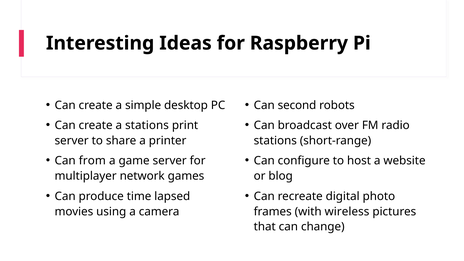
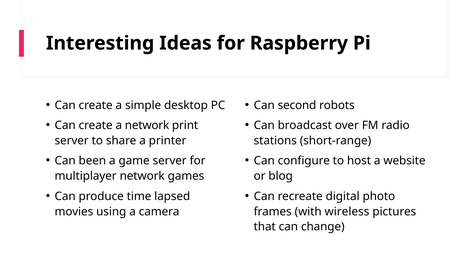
a stations: stations -> network
from: from -> been
